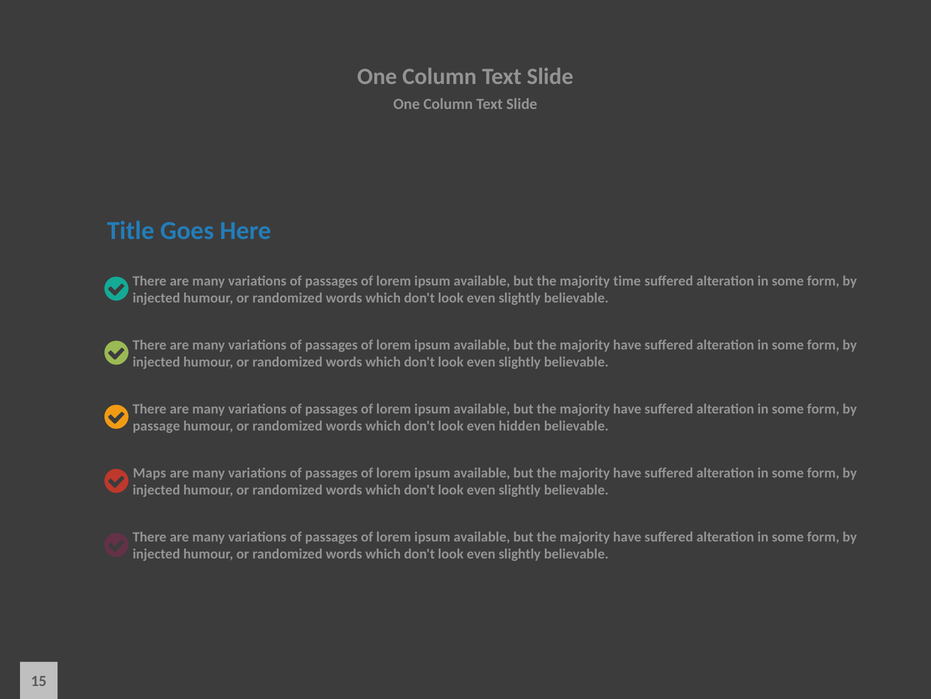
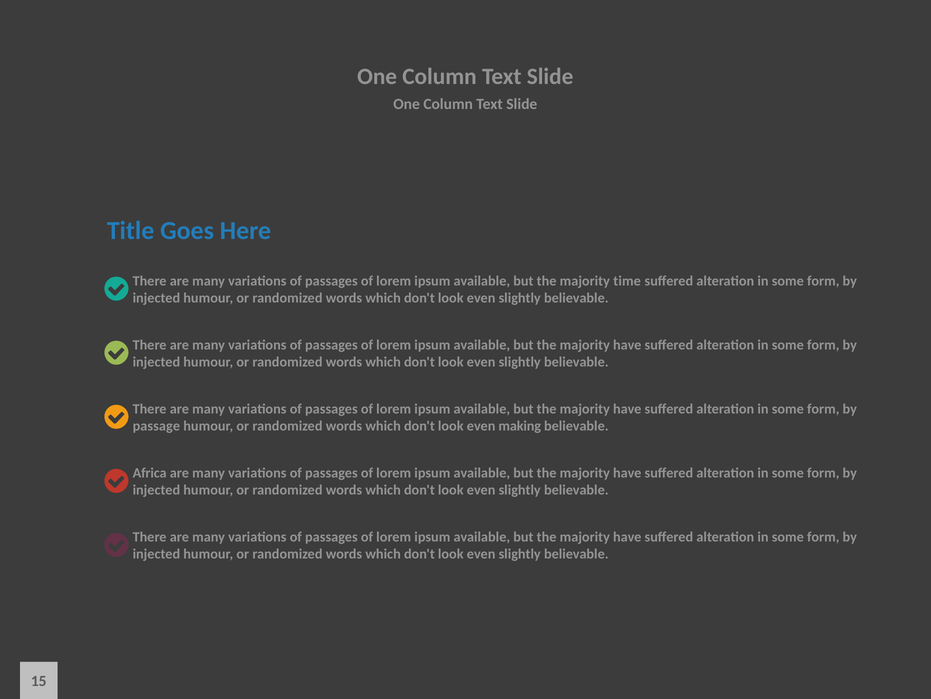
hidden: hidden -> making
Maps: Maps -> Africa
